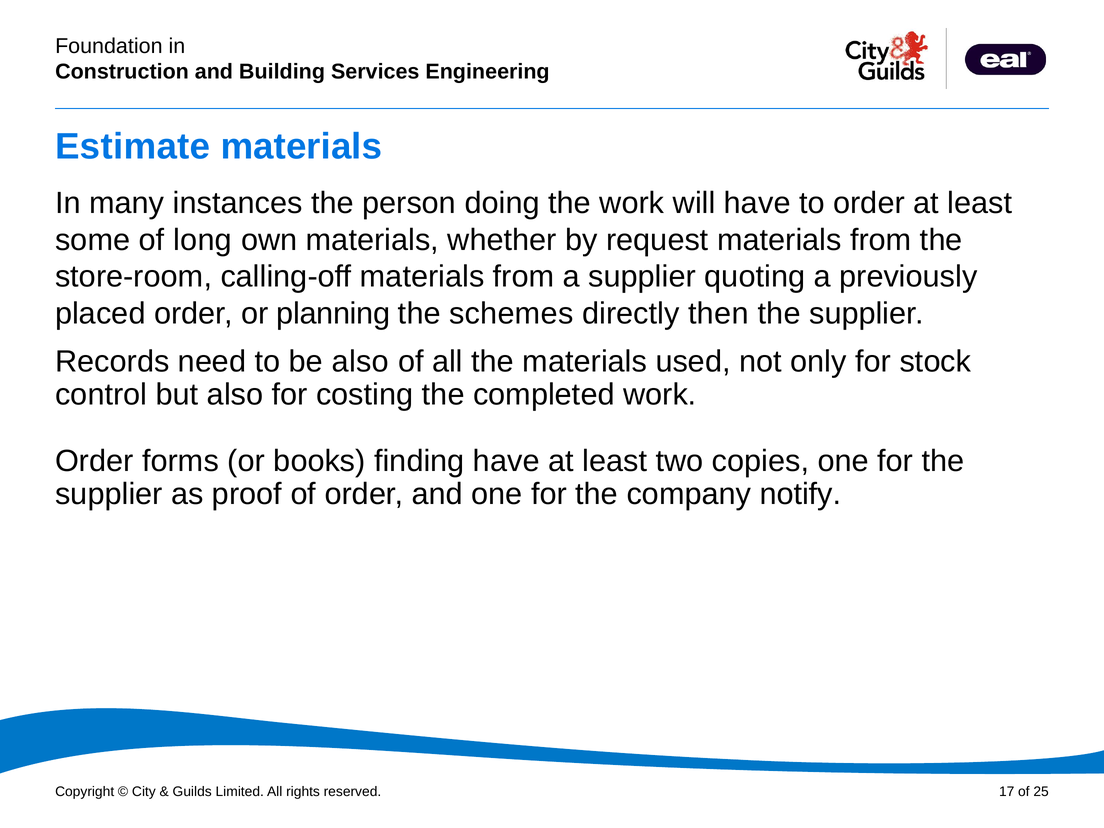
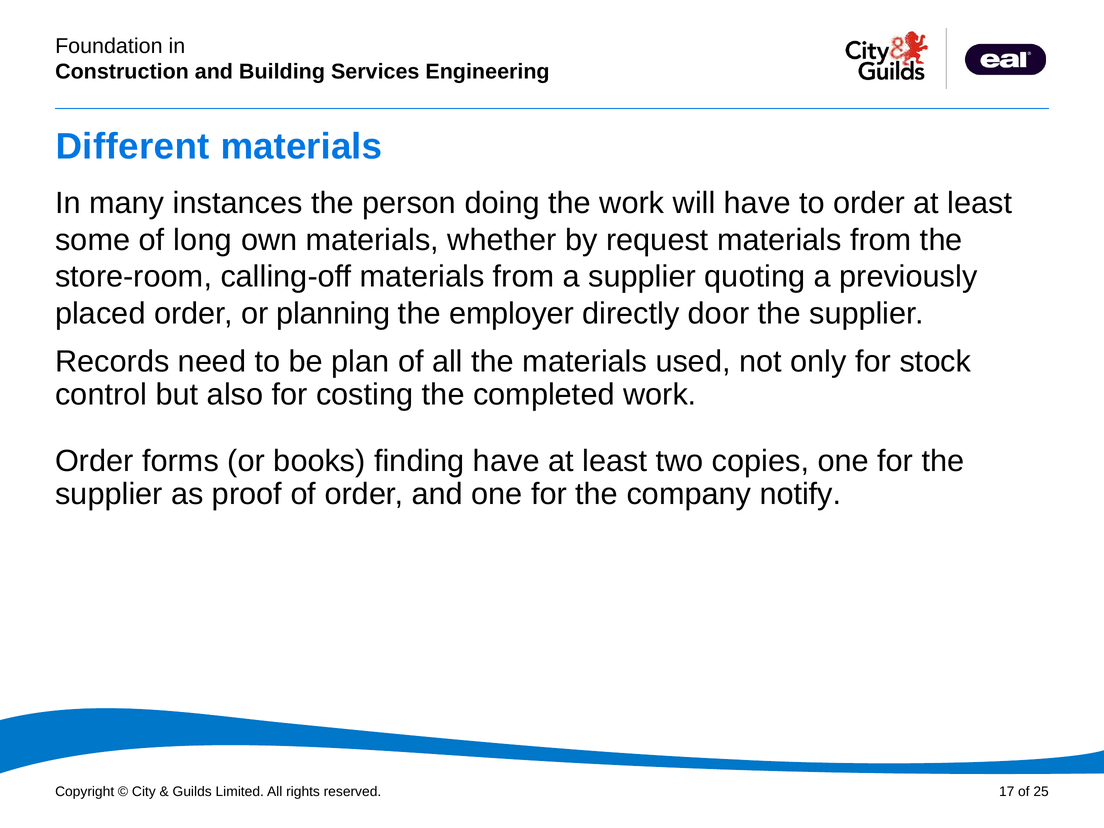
Estimate: Estimate -> Different
schemes: schemes -> employer
then: then -> door
be also: also -> plan
